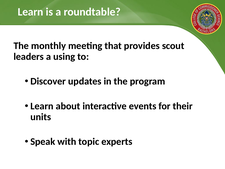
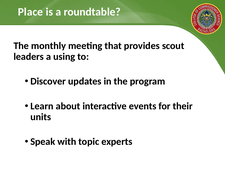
Learn at (31, 12): Learn -> Place
